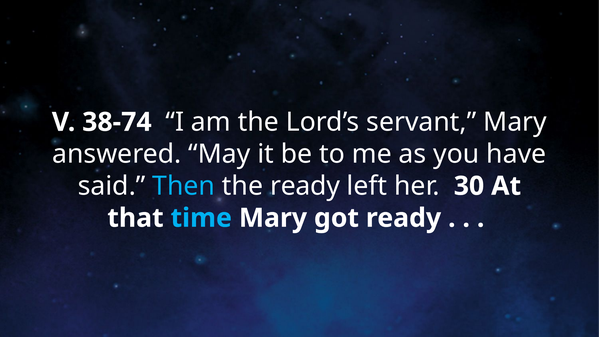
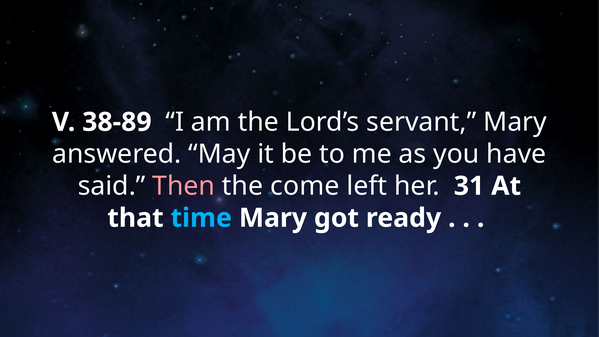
38-74: 38-74 -> 38-89
Then colour: light blue -> pink
the ready: ready -> come
30: 30 -> 31
